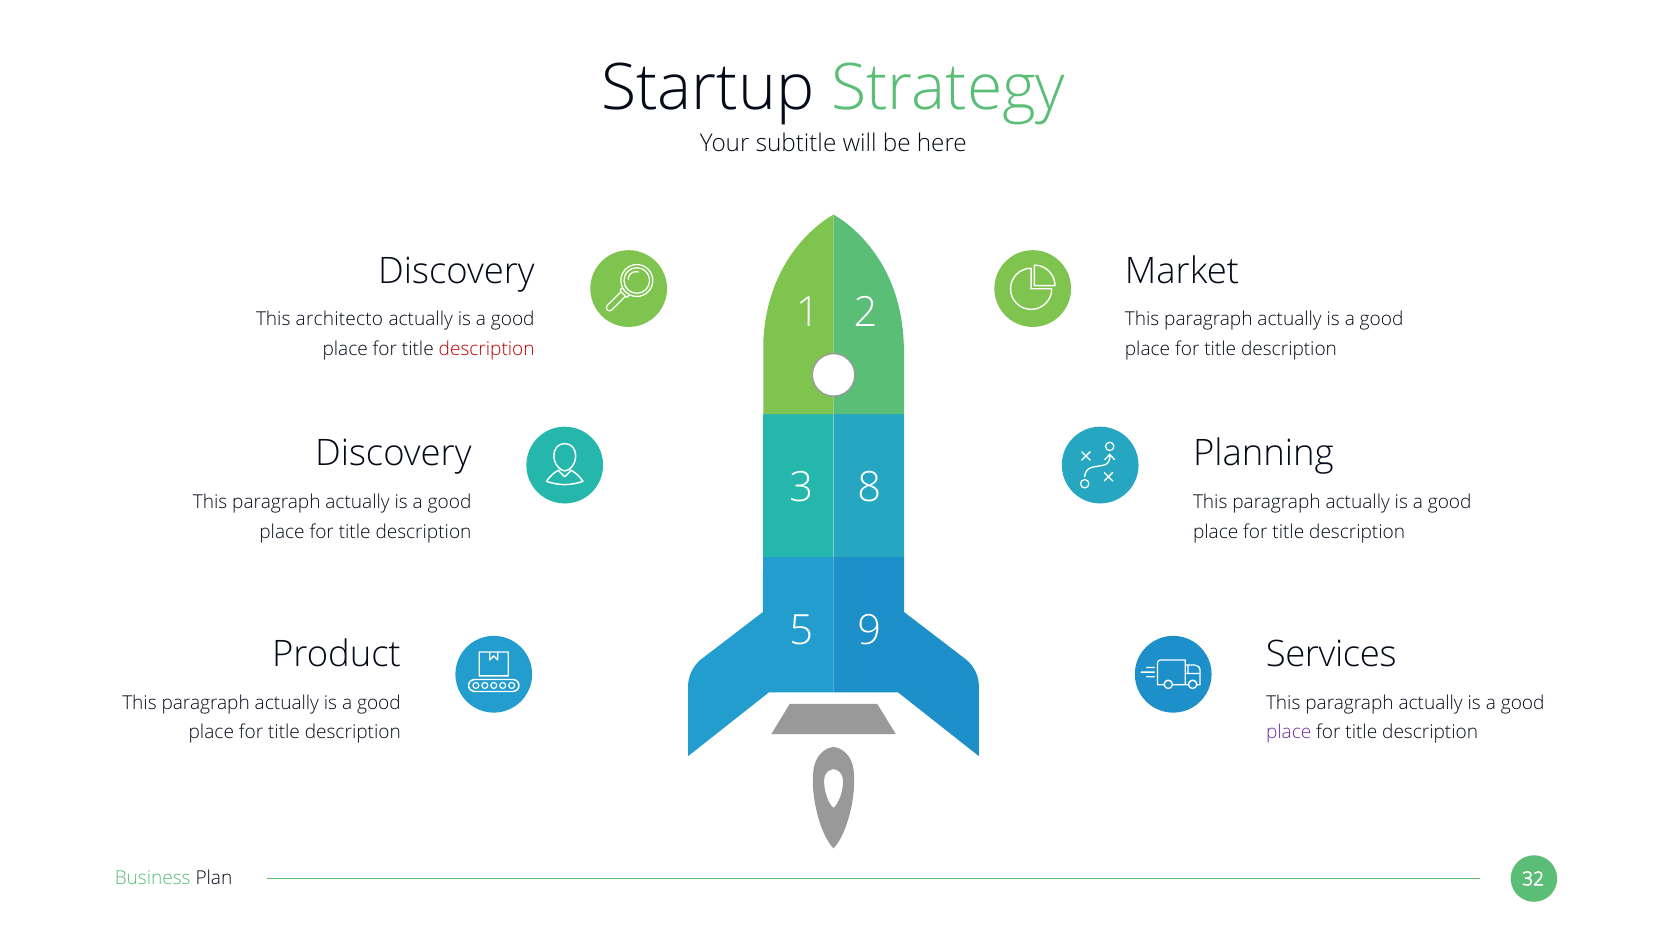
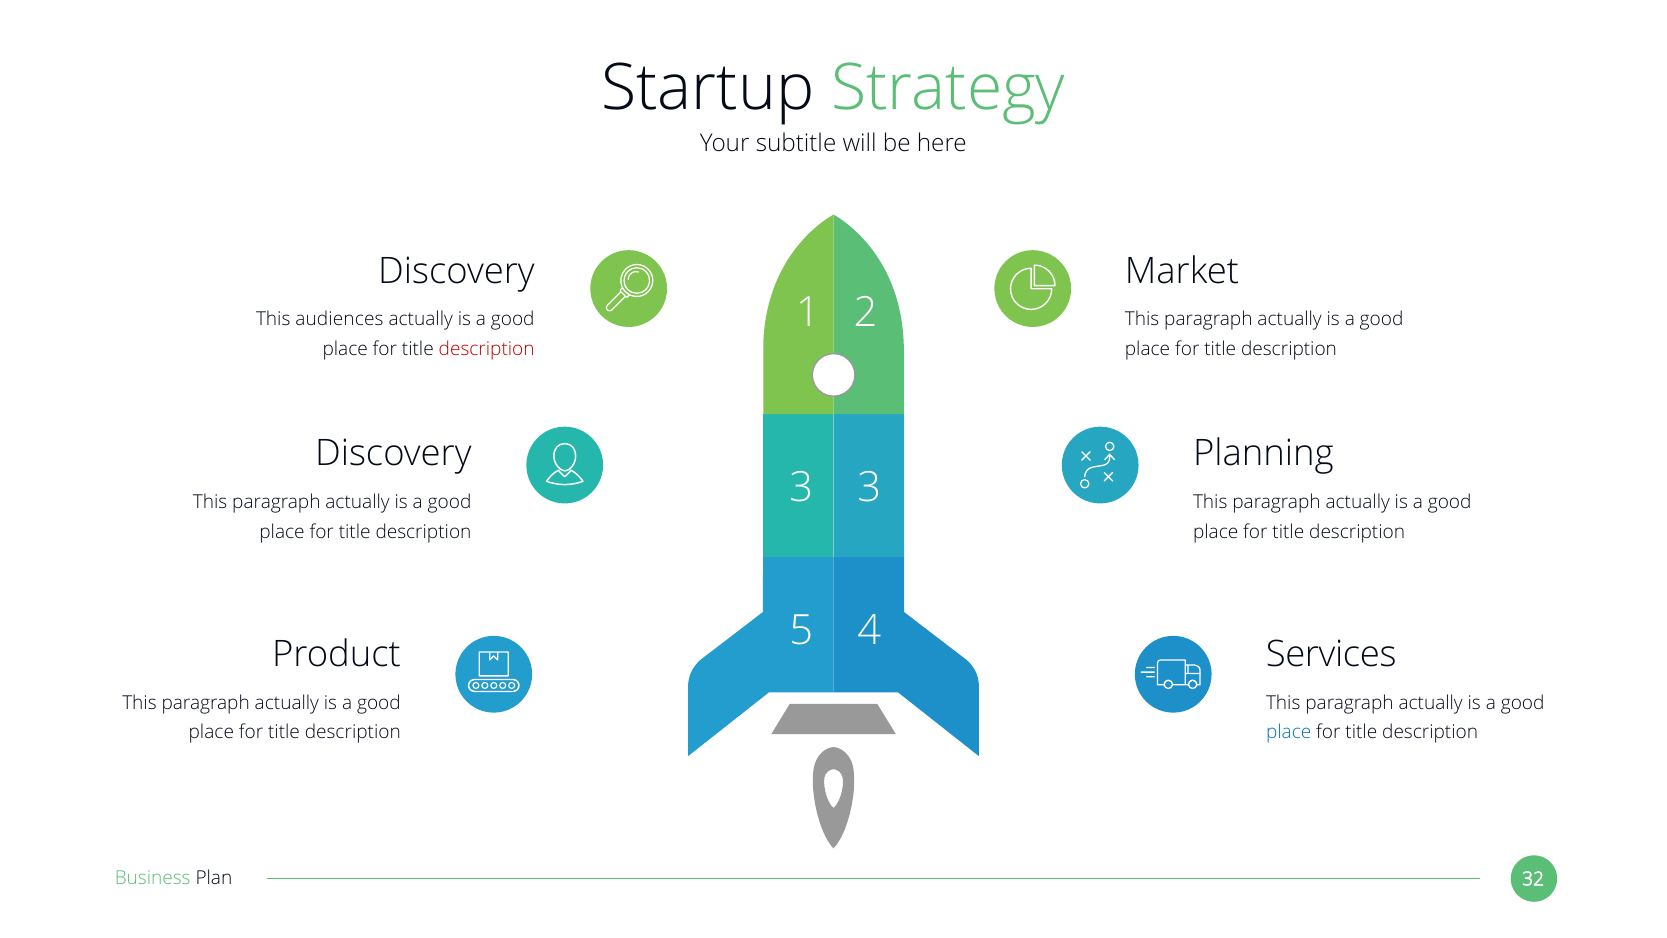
architecto: architecto -> audiences
3 8: 8 -> 3
9: 9 -> 4
place at (1289, 732) colour: purple -> blue
